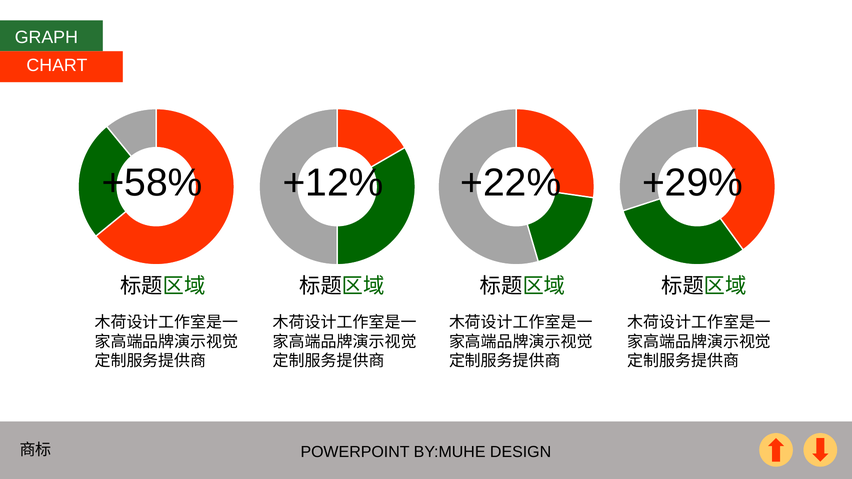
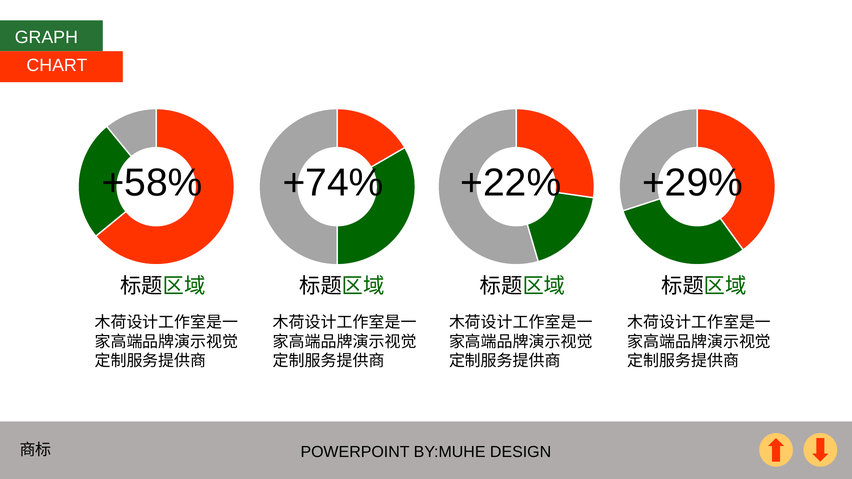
+12%: +12% -> +74%
